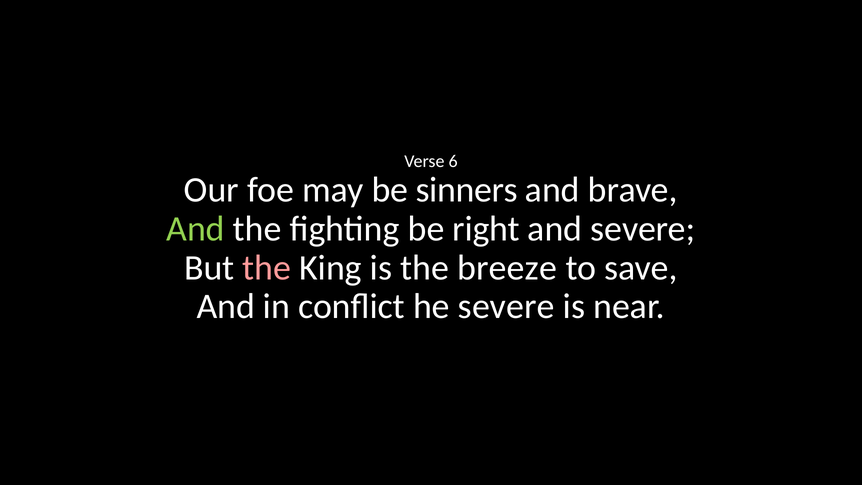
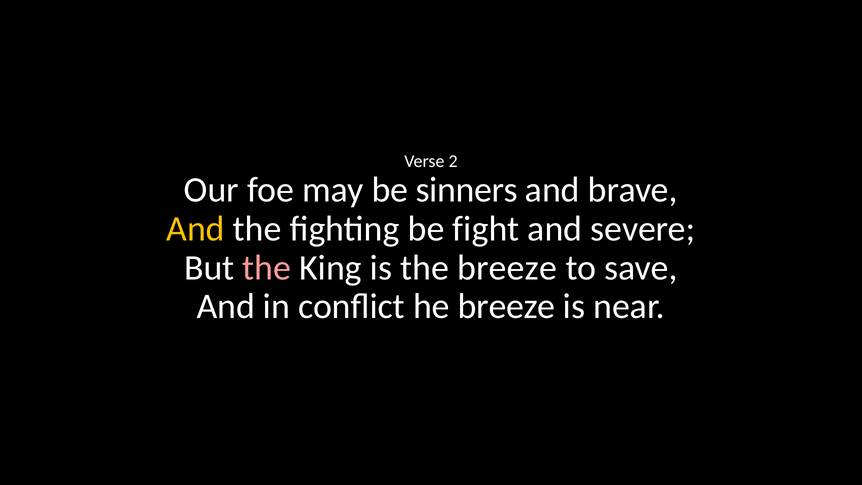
6: 6 -> 2
And at (196, 229) colour: light green -> yellow
right: right -> fight
he severe: severe -> breeze
